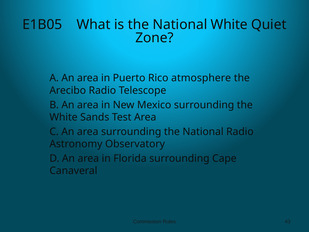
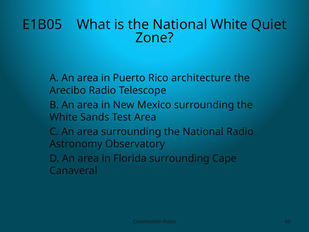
atmosphere: atmosphere -> architecture
